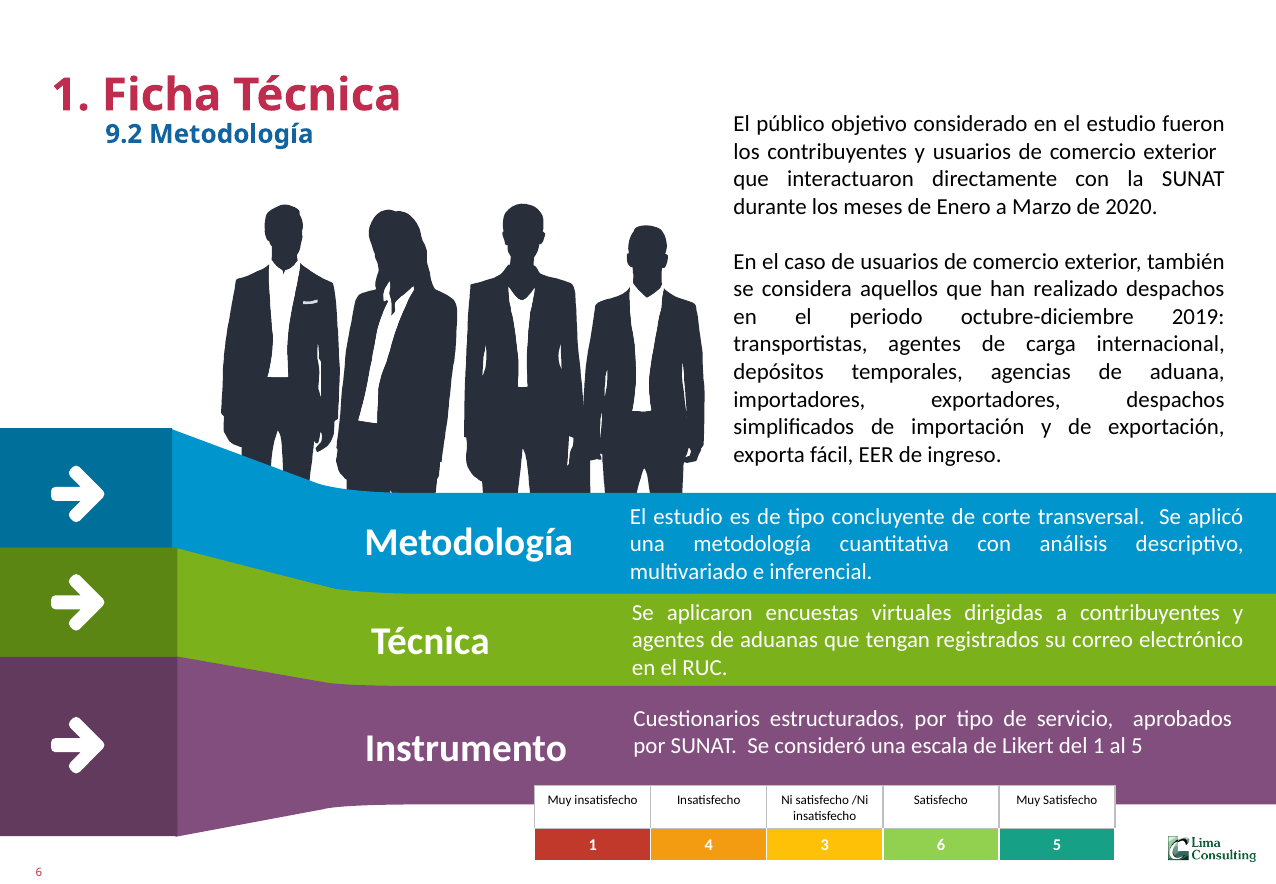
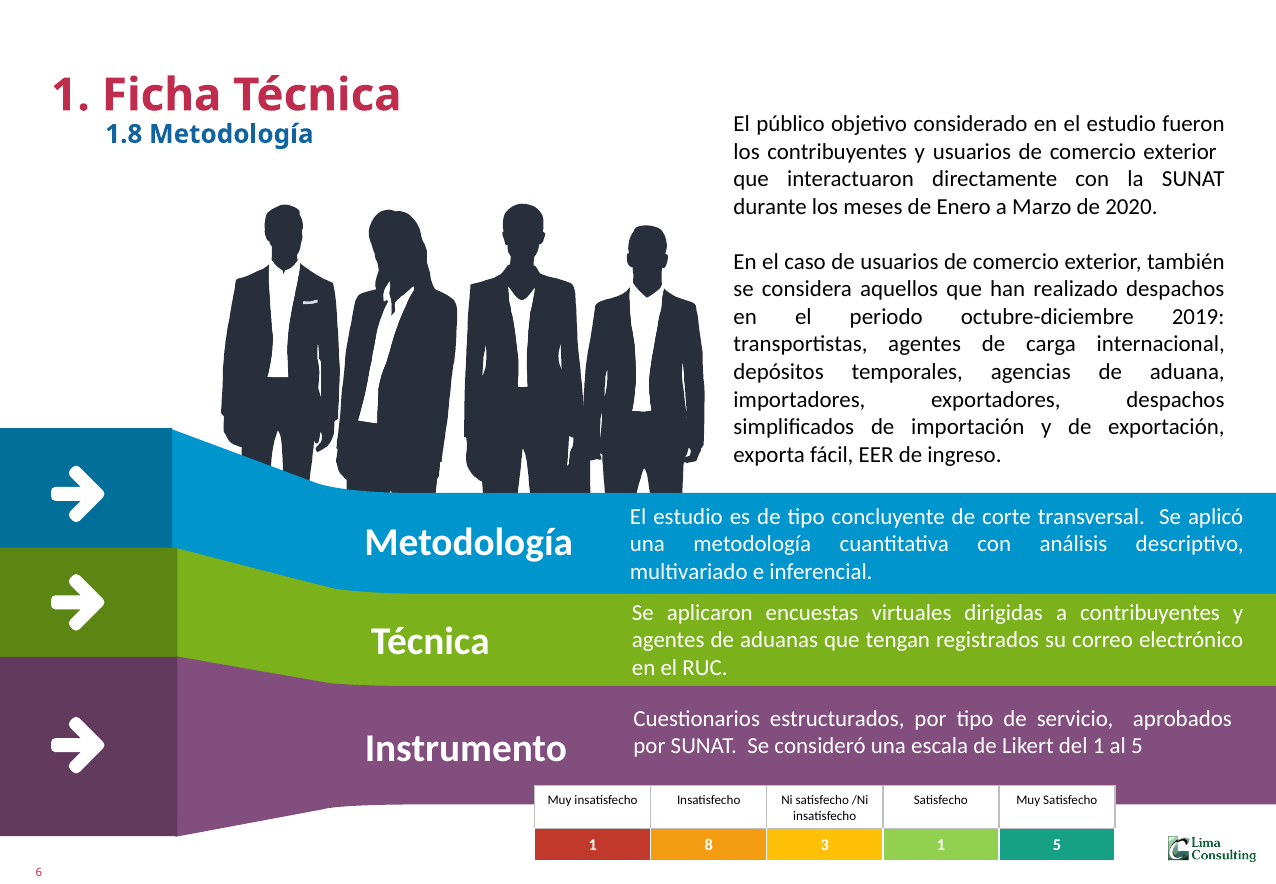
9.2: 9.2 -> 1.8
4: 4 -> 8
3 6: 6 -> 1
